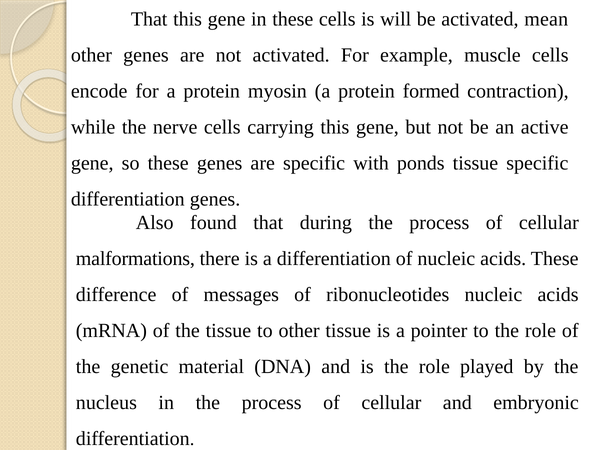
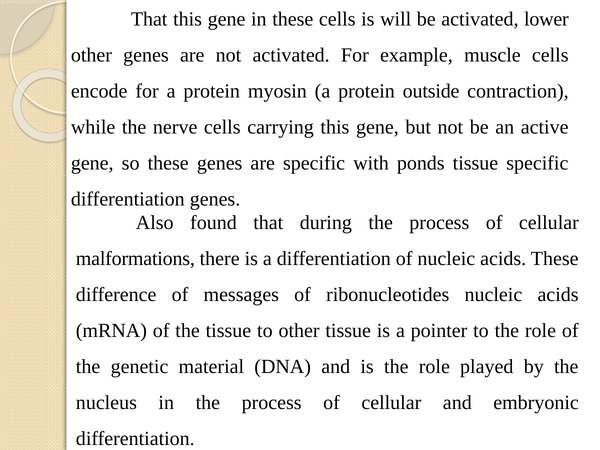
mean: mean -> lower
formed: formed -> outside
